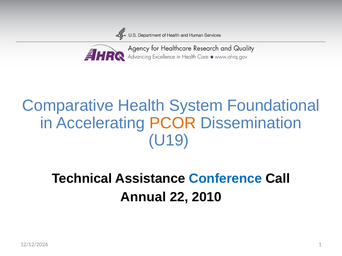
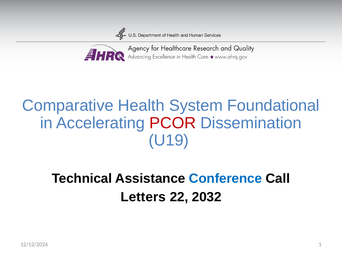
PCOR colour: orange -> red
Annual: Annual -> Letters
2010: 2010 -> 2032
